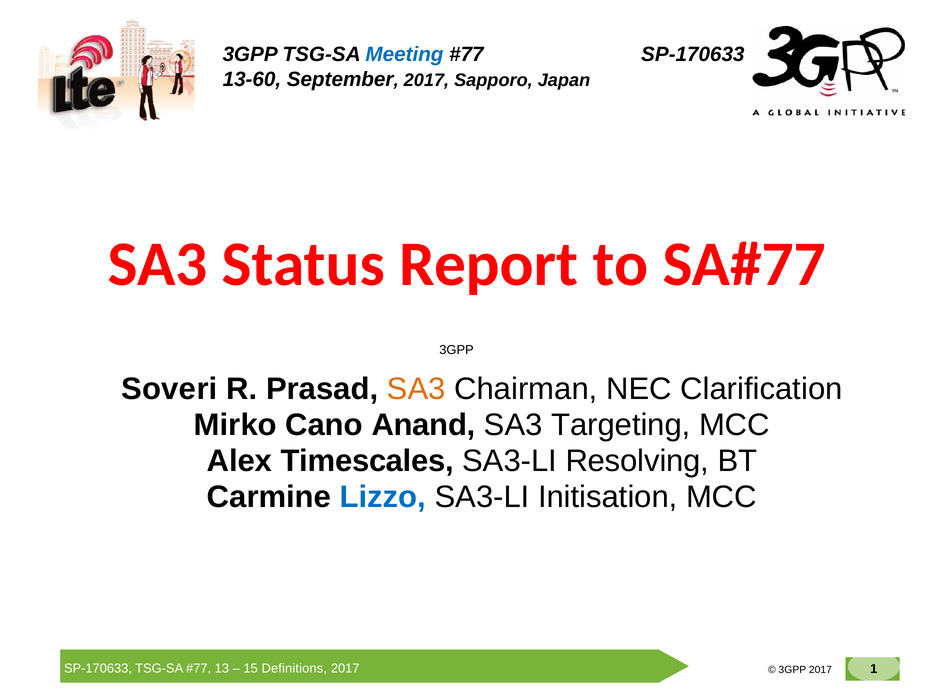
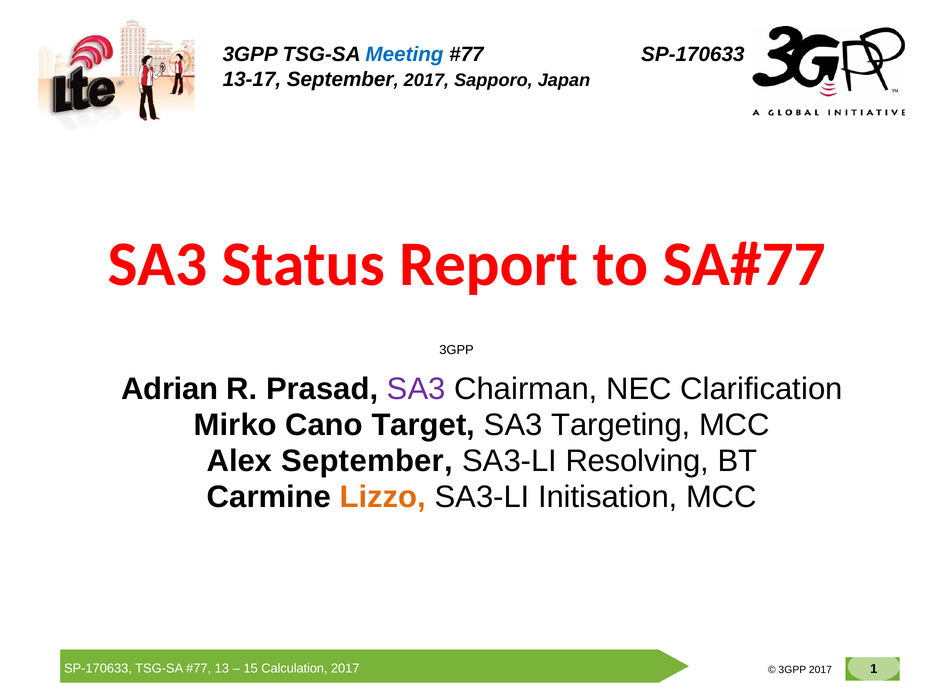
13-60: 13-60 -> 13-17
Soveri: Soveri -> Adrian
SA3 at (416, 389) colour: orange -> purple
Anand: Anand -> Target
Alex Timescales: Timescales -> September
Lizzo colour: blue -> orange
Definitions: Definitions -> Calculation
